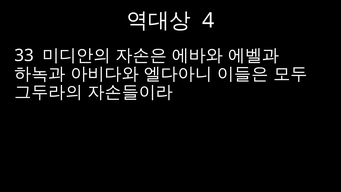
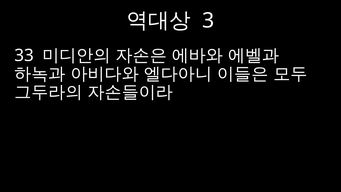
4: 4 -> 3
